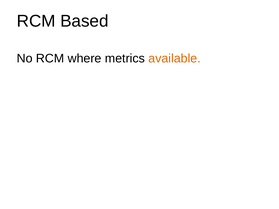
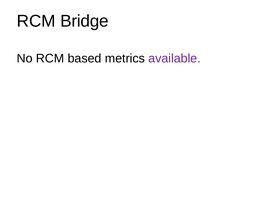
Based: Based -> Bridge
where: where -> based
available colour: orange -> purple
